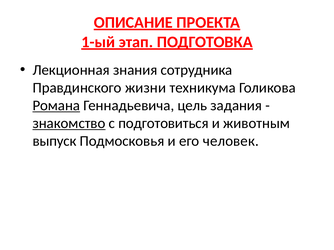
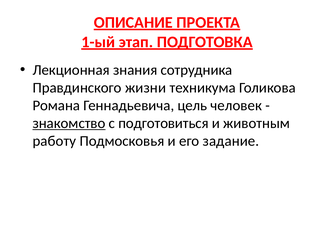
Романа underline: present -> none
задания: задания -> человек
выпуск: выпуск -> работу
человек: человек -> задание
